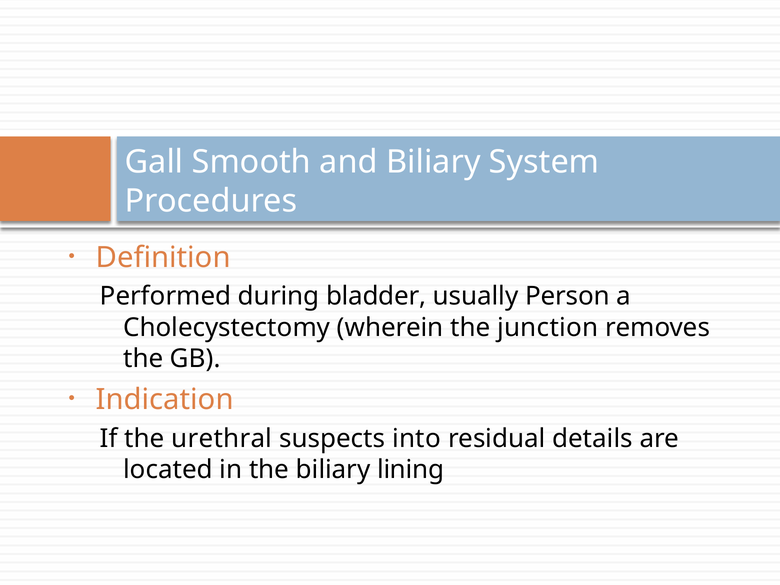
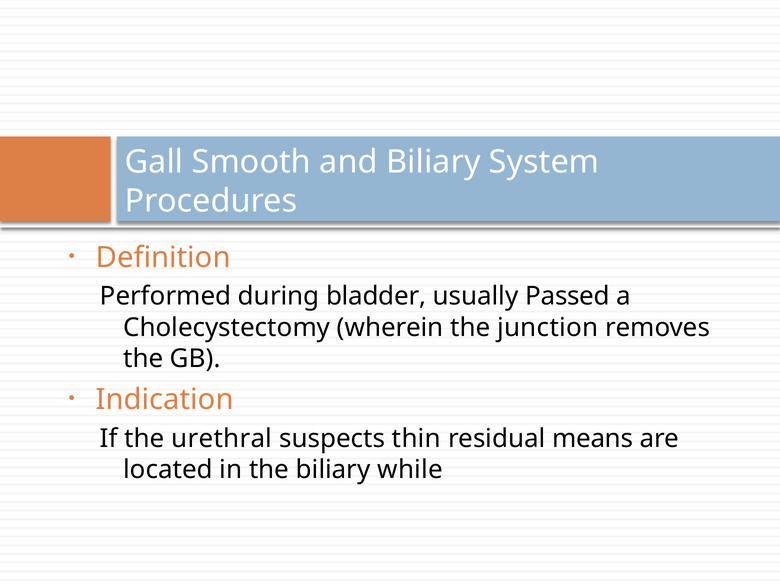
Person: Person -> Passed
into: into -> thin
details: details -> means
lining: lining -> while
